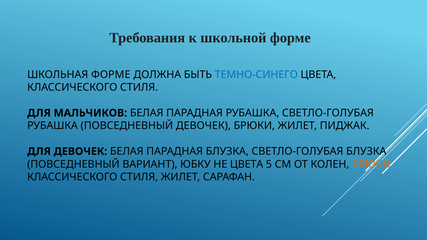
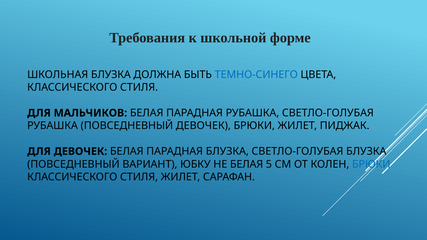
ШКОЛЬНАЯ ФОРМЕ: ФОРМЕ -> БЛУЗКА
НЕ ЦВЕТА: ЦВЕТА -> БЕЛАЯ
БРЮКИ at (371, 164) colour: orange -> blue
